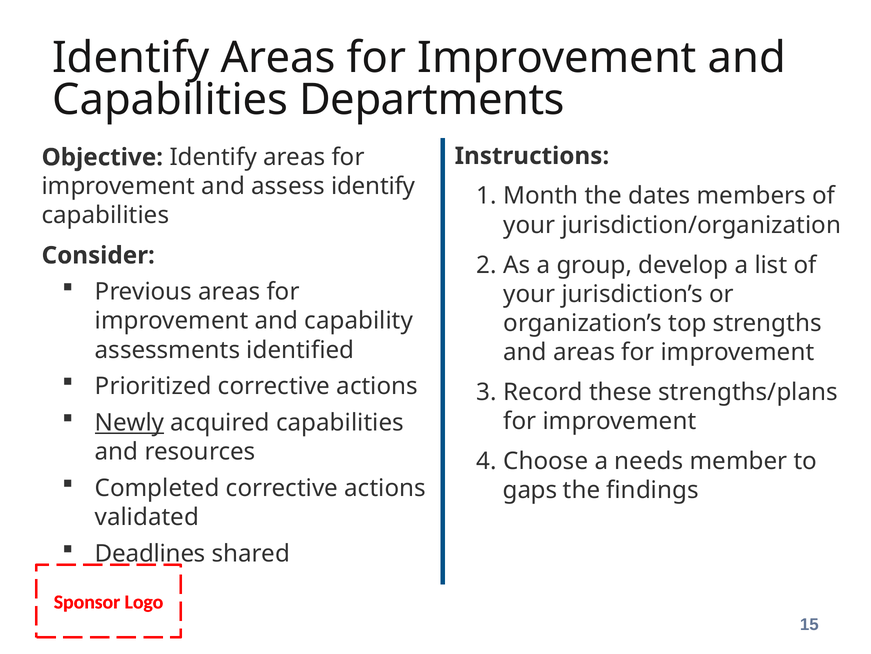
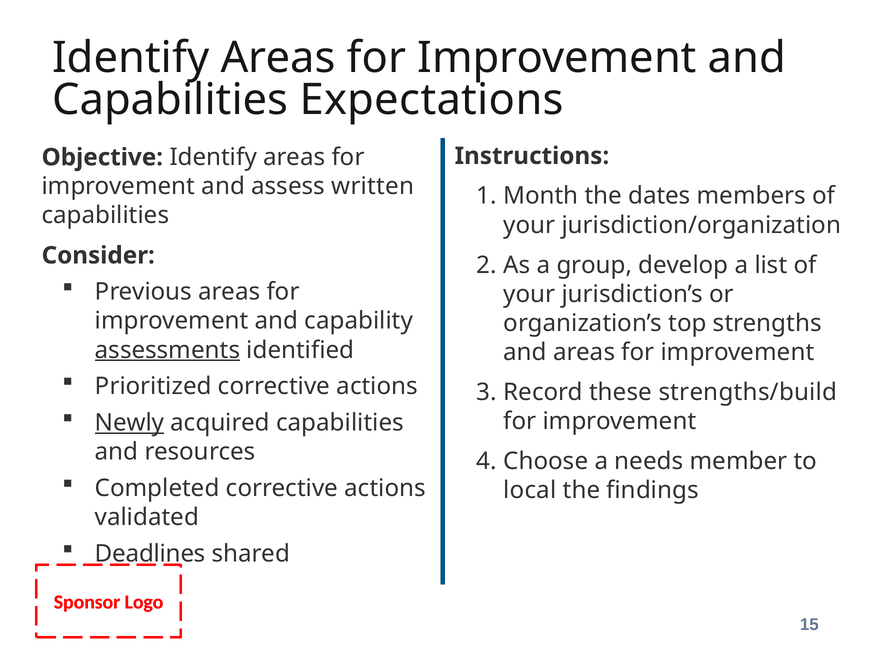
Departments: Departments -> Expectations
assess identify: identify -> written
assessments underline: none -> present
strengths/plans: strengths/plans -> strengths/build
gaps: gaps -> local
